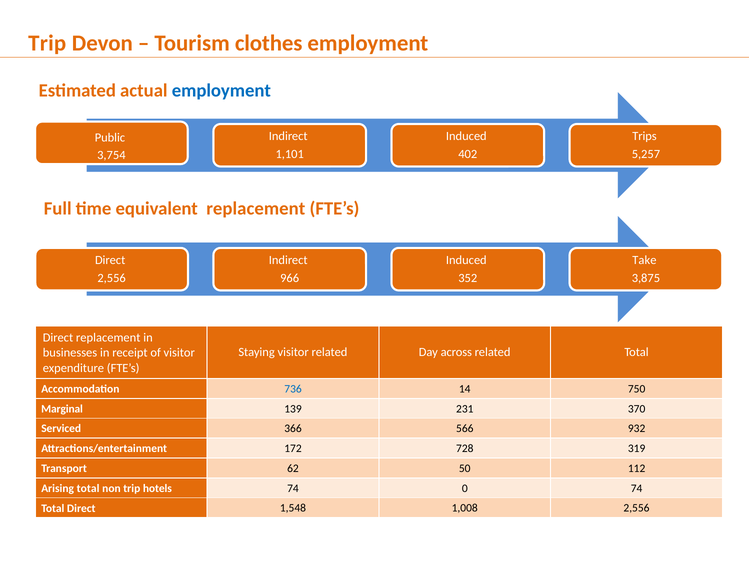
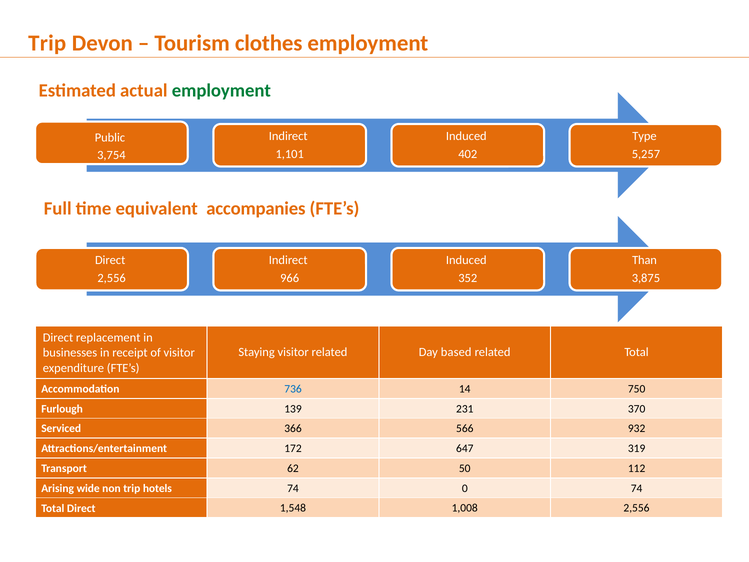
employment at (221, 91) colour: blue -> green
Trips: Trips -> Type
equivalent replacement: replacement -> accompanies
Take: Take -> Than
across: across -> based
Marginal: Marginal -> Furlough
728: 728 -> 647
Arising total: total -> wide
